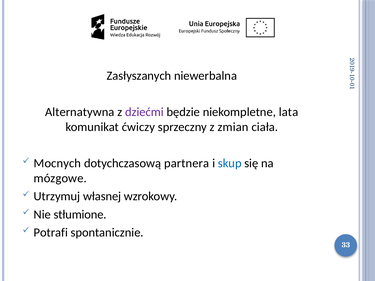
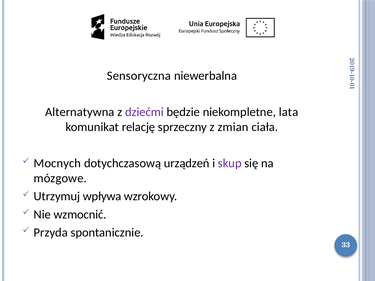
Zasłyszanych: Zasłyszanych -> Sensoryczna
ćwiczy: ćwiczy -> relację
partnera: partnera -> urządzeń
skup colour: blue -> purple
własnej: własnej -> wpływa
stłumione: stłumione -> wzmocnić
Potrafi: Potrafi -> Przyda
